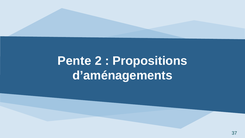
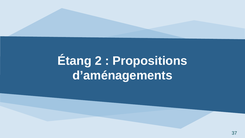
Pente: Pente -> Étang
